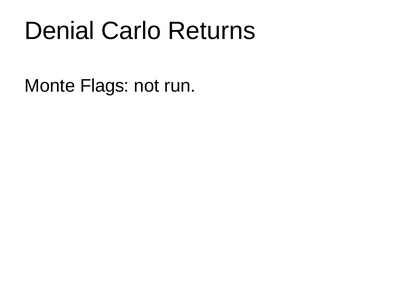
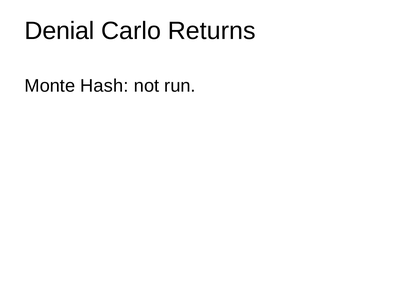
Flags: Flags -> Hash
